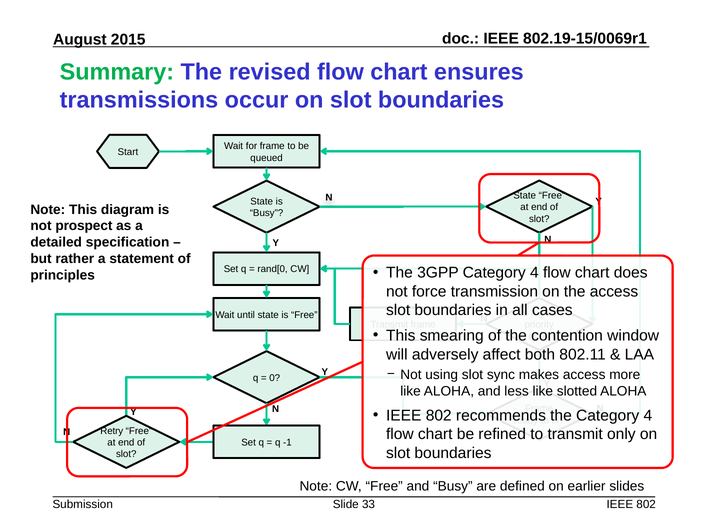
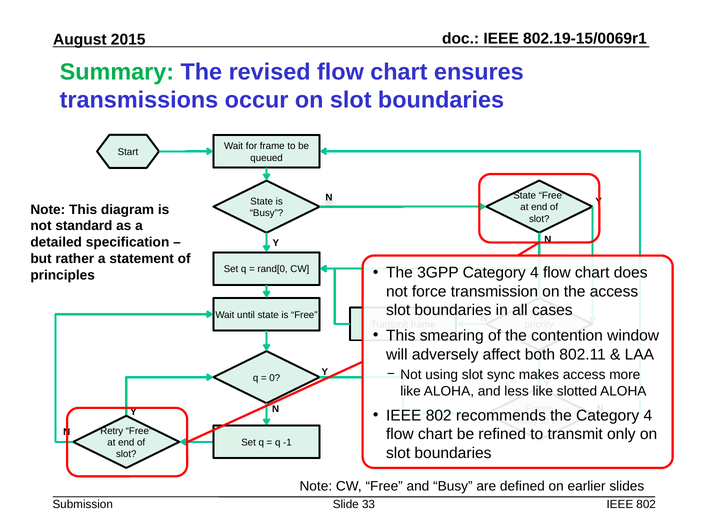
prospect: prospect -> standard
